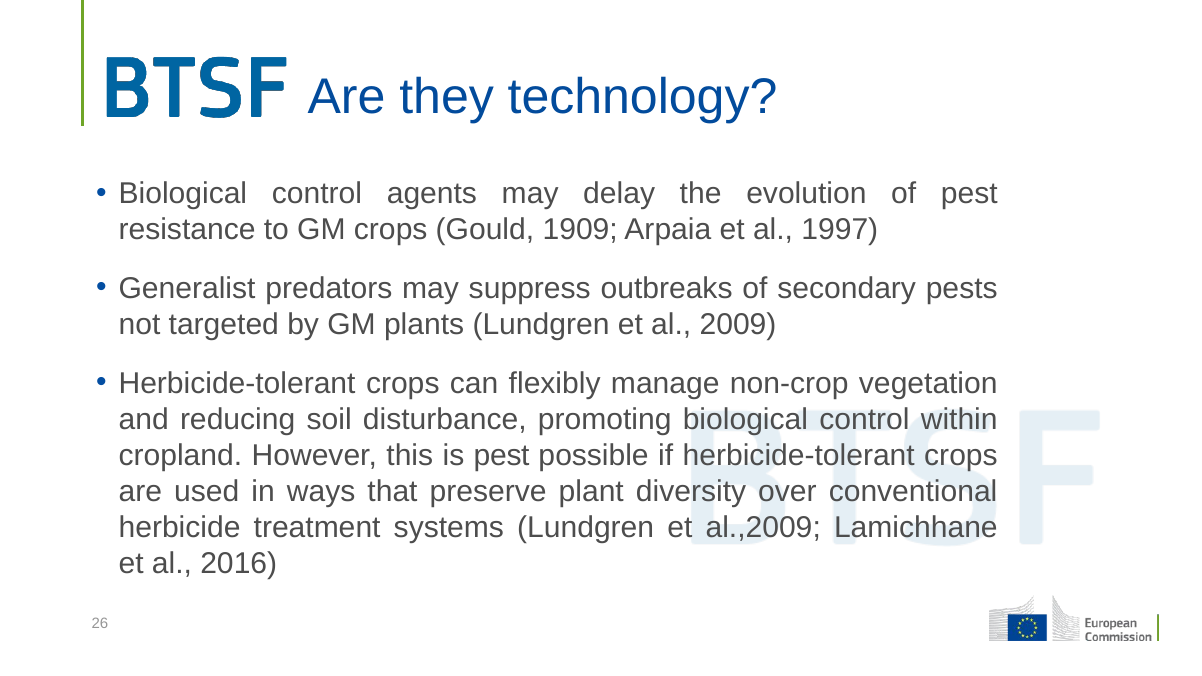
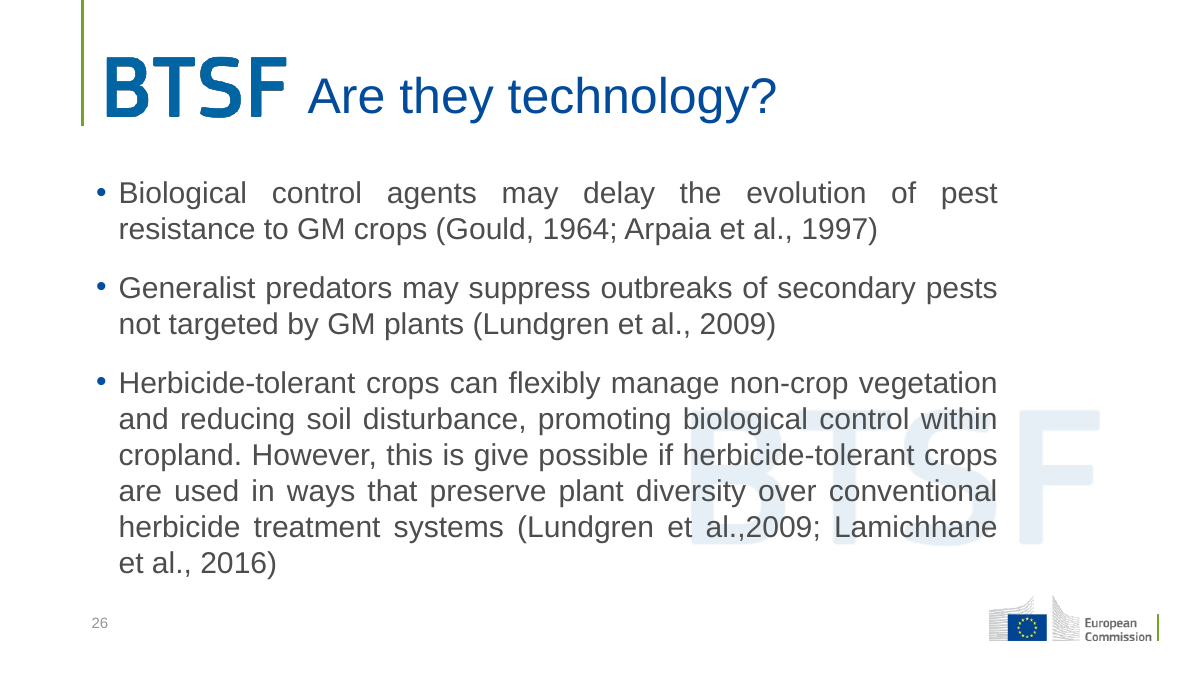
1909: 1909 -> 1964
is pest: pest -> give
